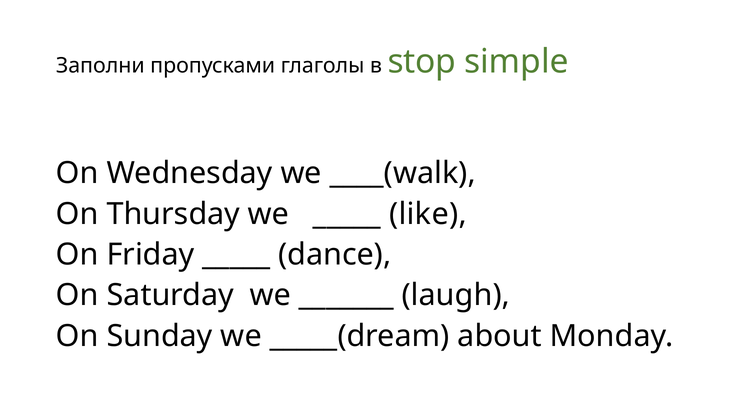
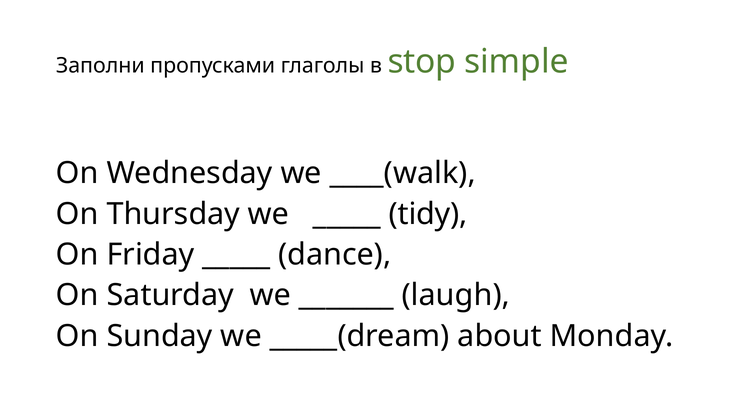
like: like -> tidy
